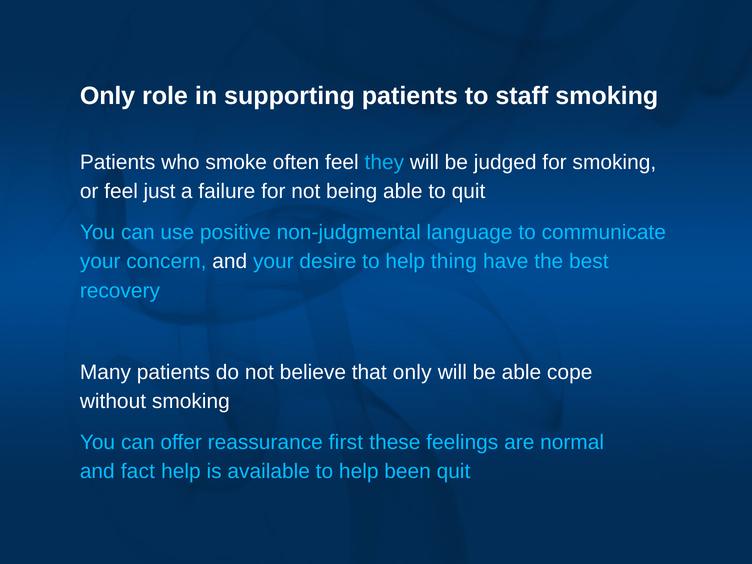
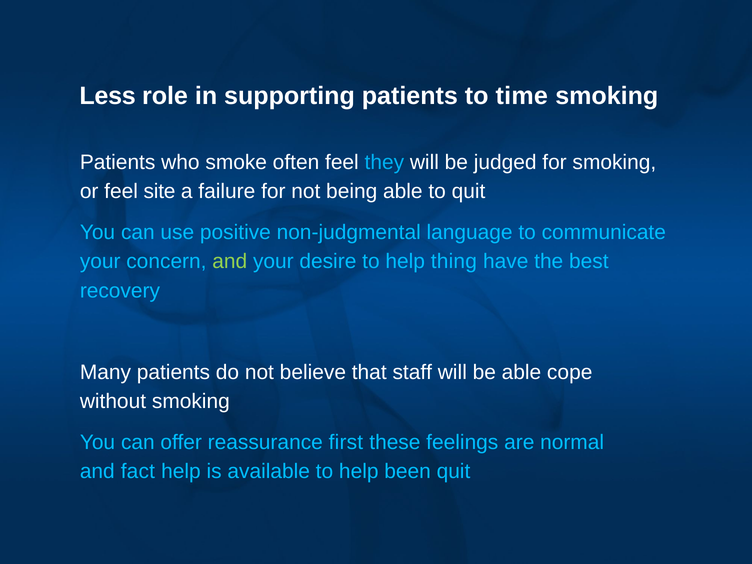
Only at (108, 96): Only -> Less
staff: staff -> time
just: just -> site
and at (230, 262) colour: white -> light green
that only: only -> staff
